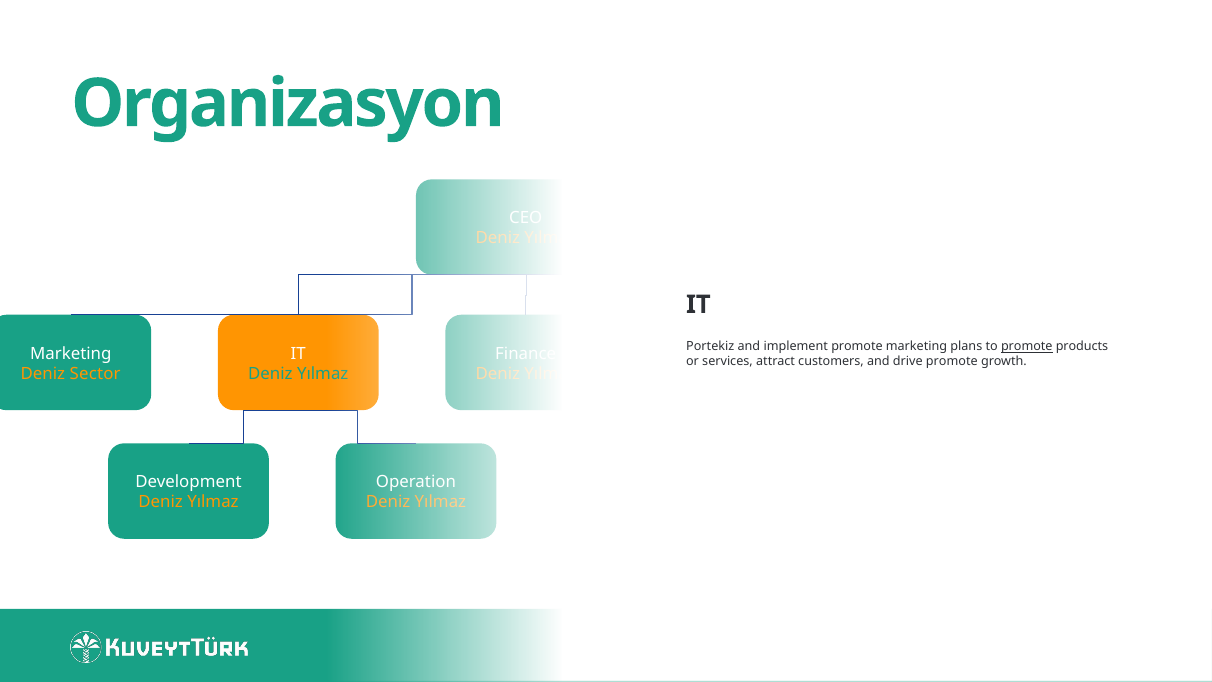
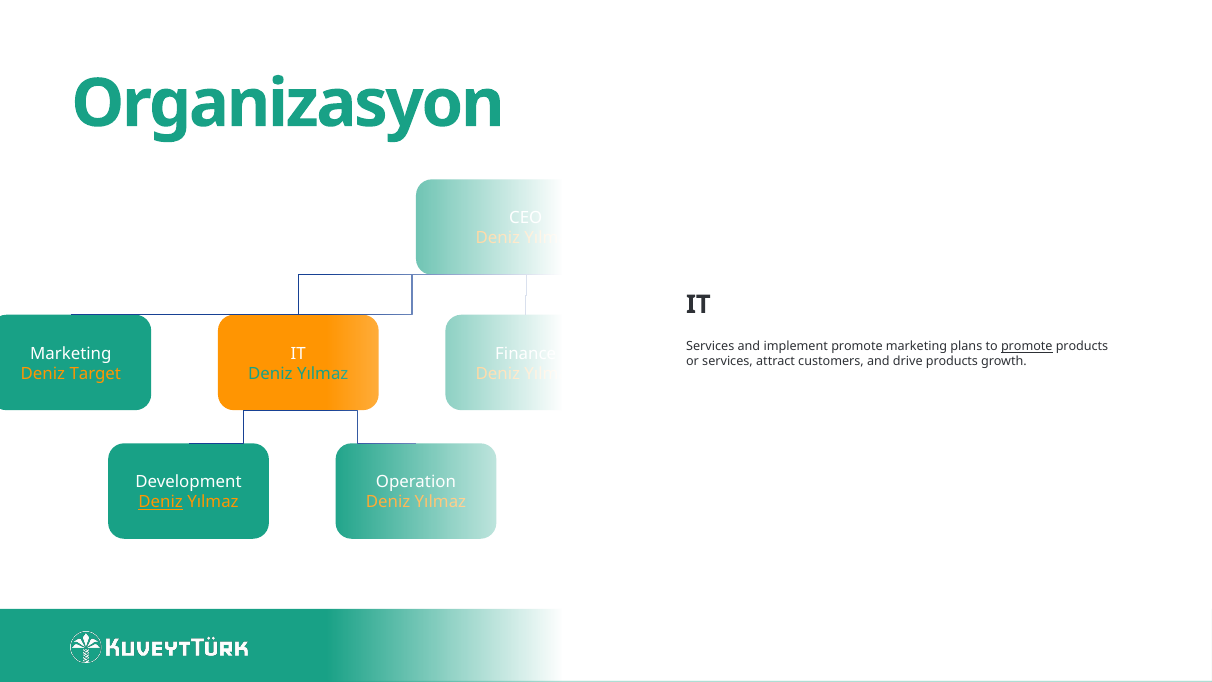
Portekiz at (710, 346): Portekiz -> Services
drive promote: promote -> products
Sector: Sector -> Target
Deniz at (161, 502) underline: none -> present
